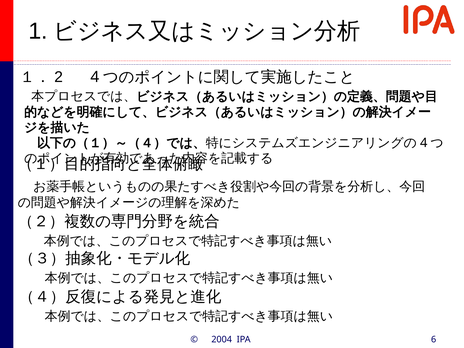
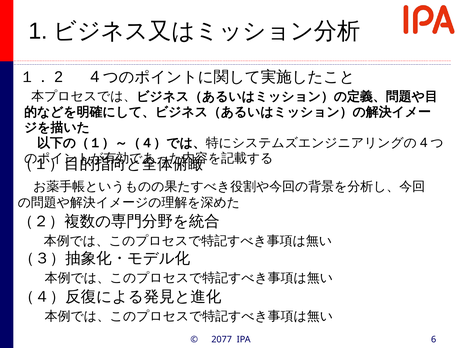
2004: 2004 -> 2077
